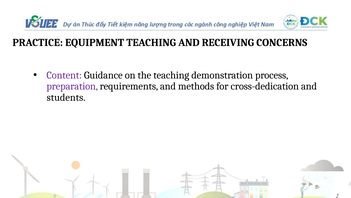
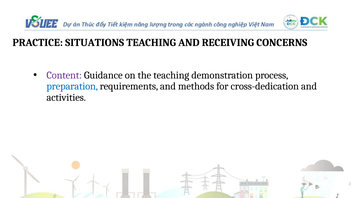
EQUIPMENT: EQUIPMENT -> SITUATIONS
preparation colour: purple -> blue
students: students -> activities
